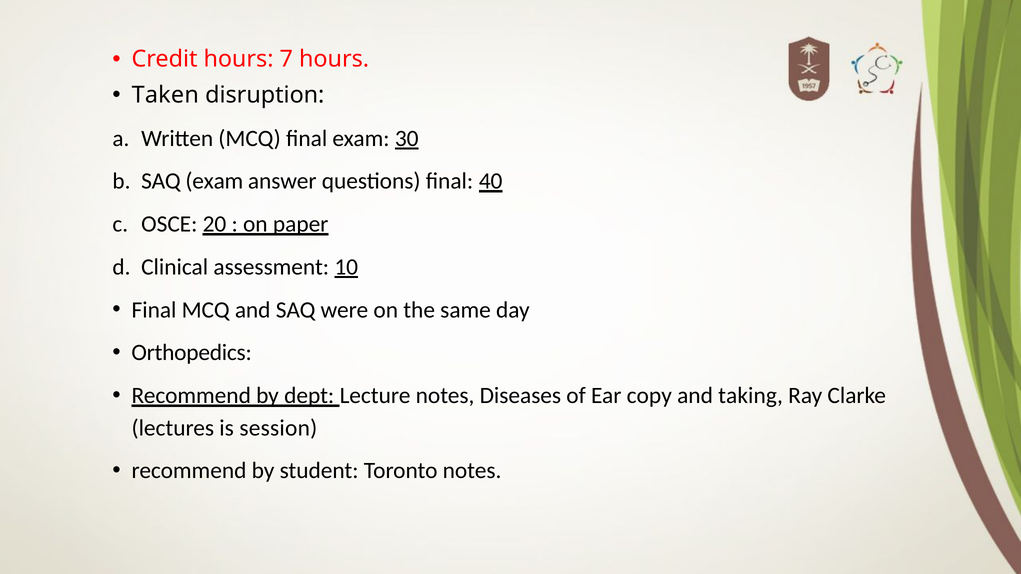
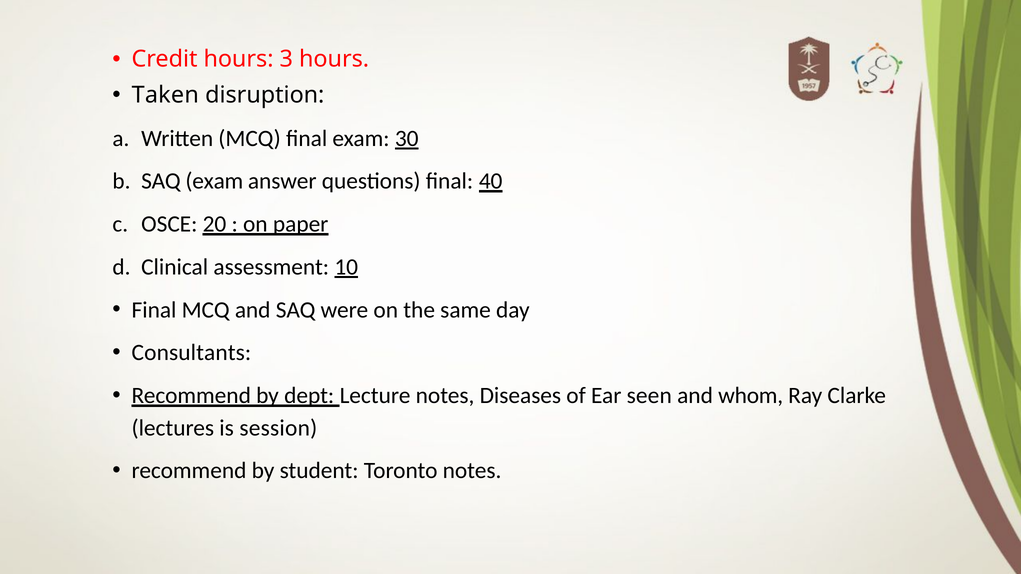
7: 7 -> 3
Orthopedics: Orthopedics -> Consultants
copy: copy -> seen
taking: taking -> whom
